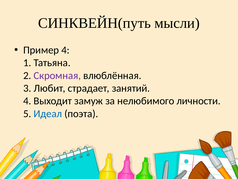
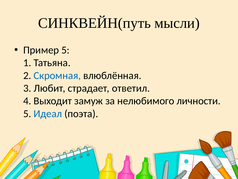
Пример 4: 4 -> 5
Скромная colour: purple -> blue
занятий: занятий -> ответил
